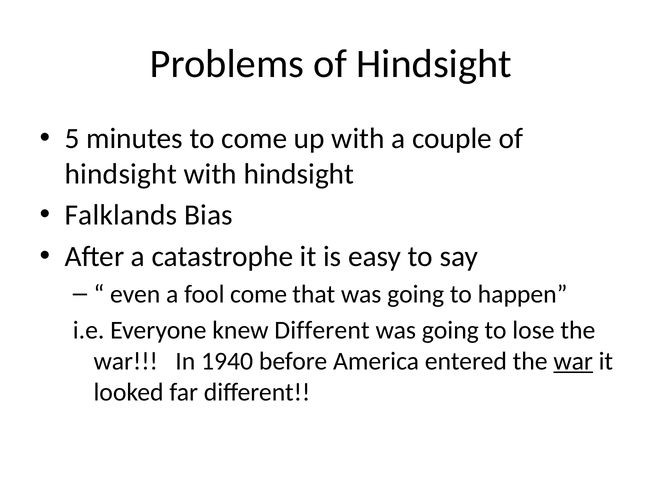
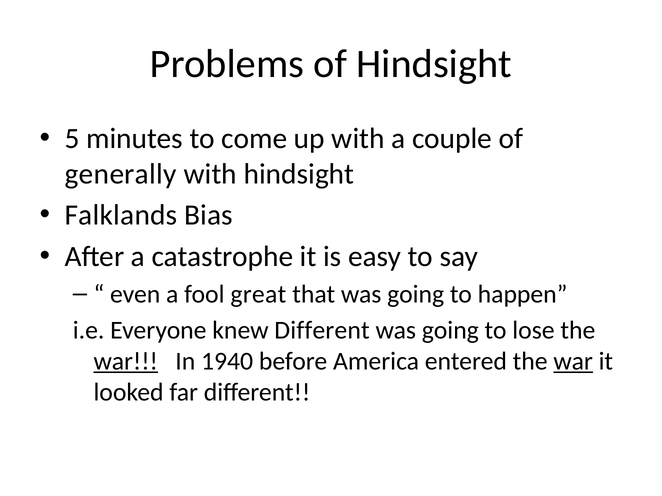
hindsight at (121, 174): hindsight -> generally
fool come: come -> great
war at (126, 362) underline: none -> present
